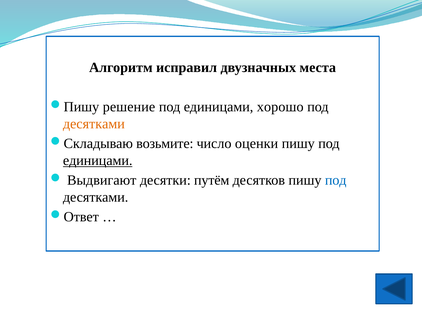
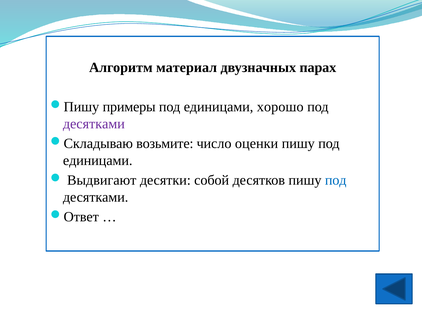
исправил: исправил -> материал
места: места -> парах
решение: решение -> примеры
десятками at (94, 124) colour: orange -> purple
единицами at (98, 160) underline: present -> none
путём: путём -> собой
